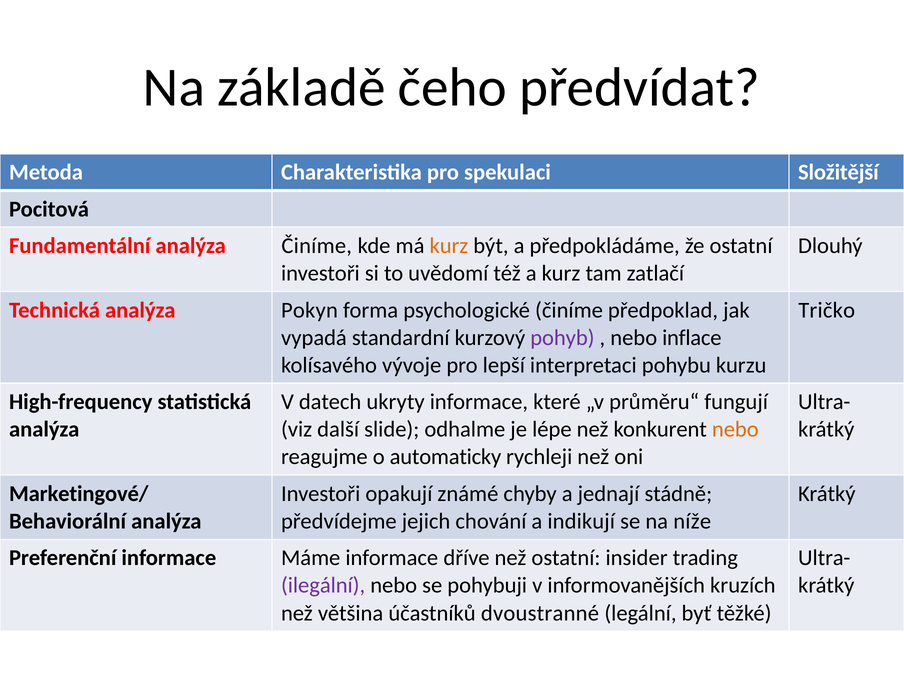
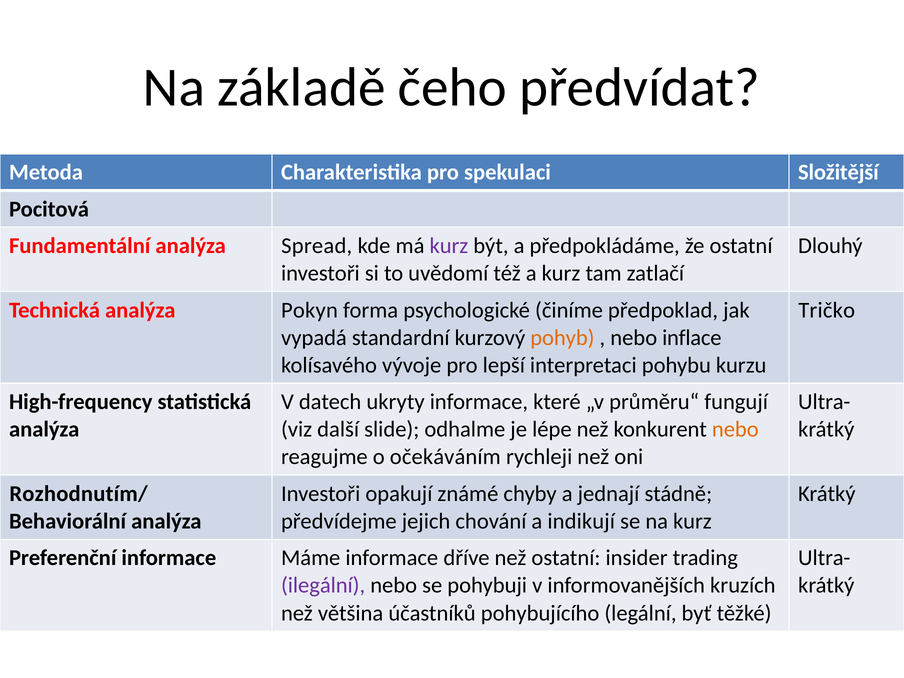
analýza Činíme: Činíme -> Spread
kurz at (449, 246) colour: orange -> purple
pohyb colour: purple -> orange
automaticky: automaticky -> očekáváním
Marketingové/: Marketingové/ -> Rozhodnutím/
na níže: níže -> kurz
dvoustranné: dvoustranné -> pohybujícího
